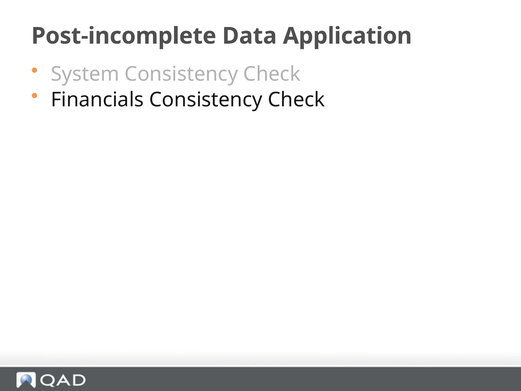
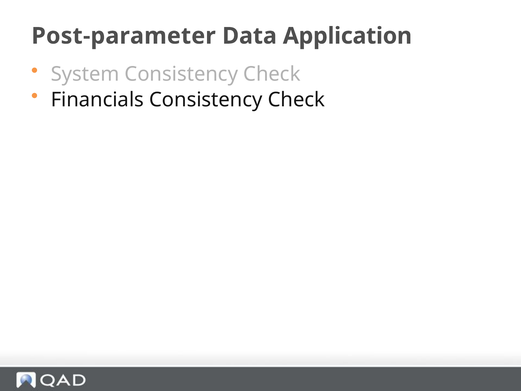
Post-incomplete: Post-incomplete -> Post-parameter
